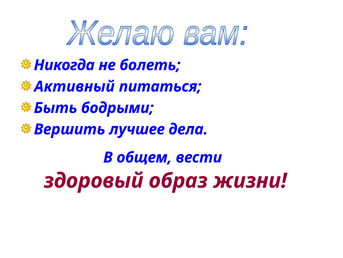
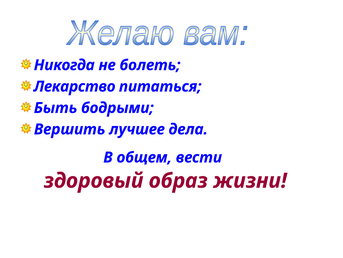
Активный: Активный -> Лекарство
